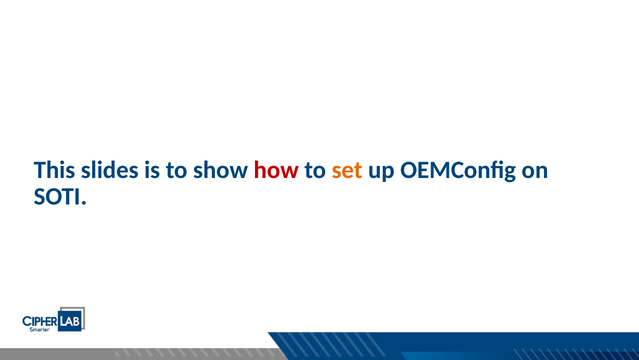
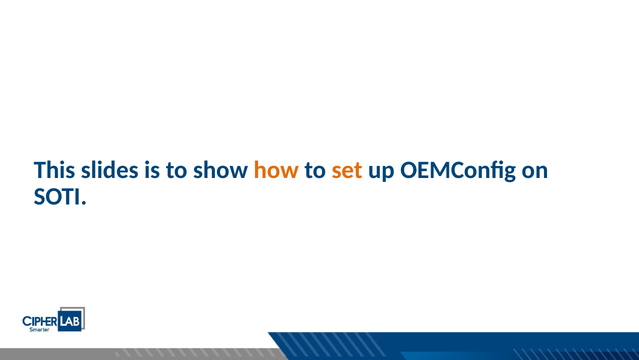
how colour: red -> orange
